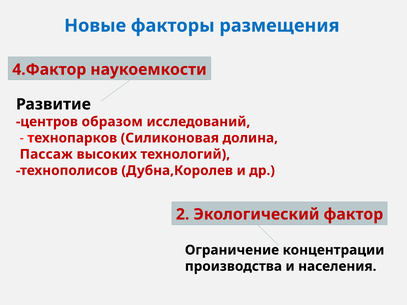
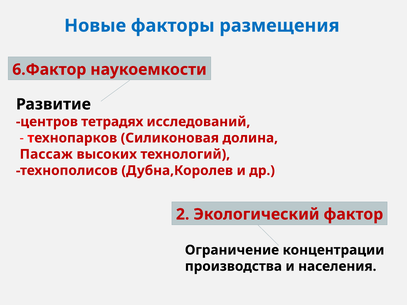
4.Фактор: 4.Фактор -> 6.Фактор
образом: образом -> тетрадях
